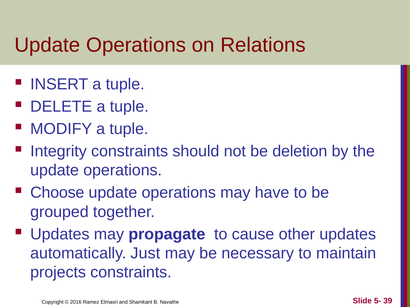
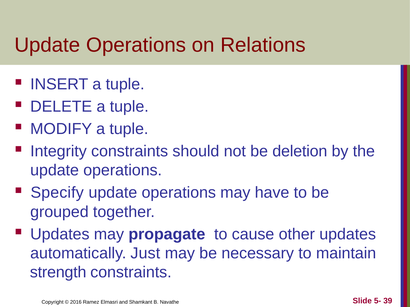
Choose: Choose -> Specify
projects: projects -> strength
